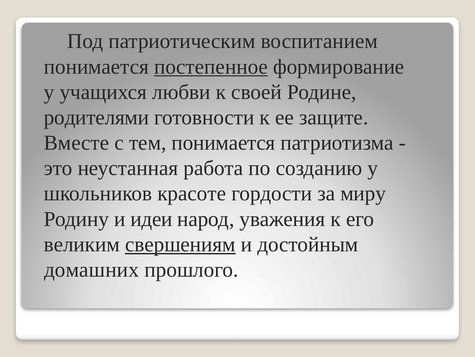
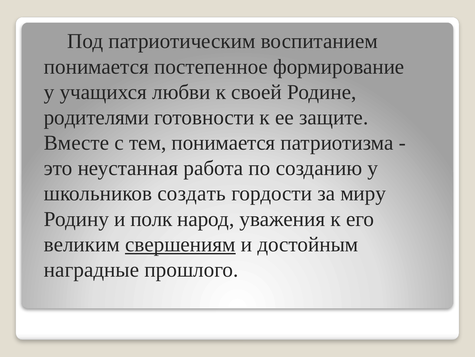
постепенное underline: present -> none
красоте: красоте -> создать
идеи: идеи -> полк
домашних: домашних -> наградные
